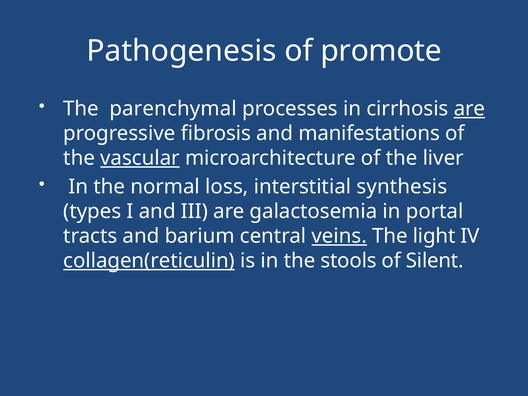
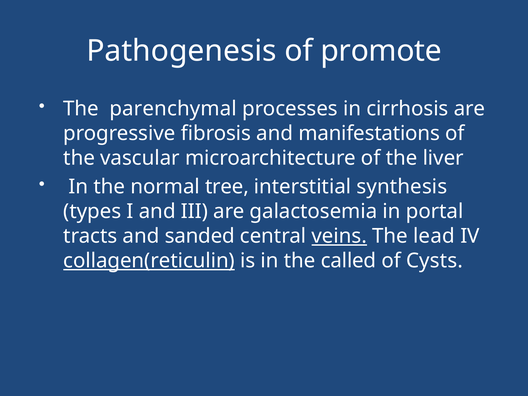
are at (469, 109) underline: present -> none
vascular underline: present -> none
loss: loss -> tree
barium: barium -> sanded
light: light -> lead
stools: stools -> called
Silent: Silent -> Cysts
